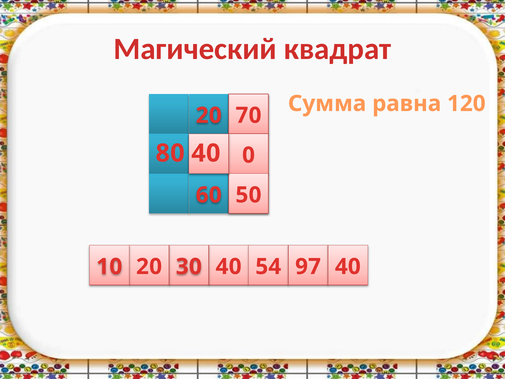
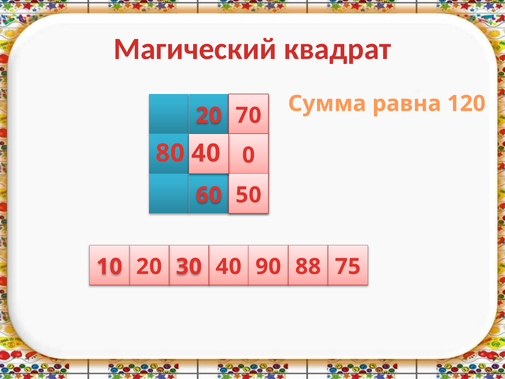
54: 54 -> 90
97: 97 -> 88
20 40: 40 -> 75
